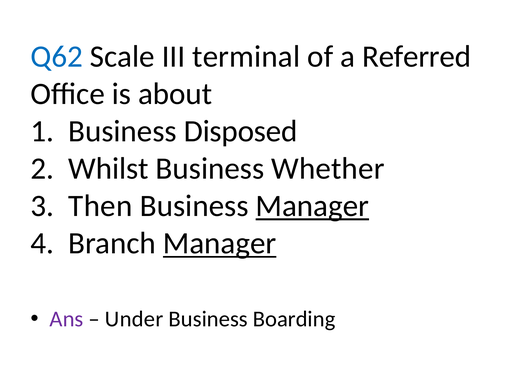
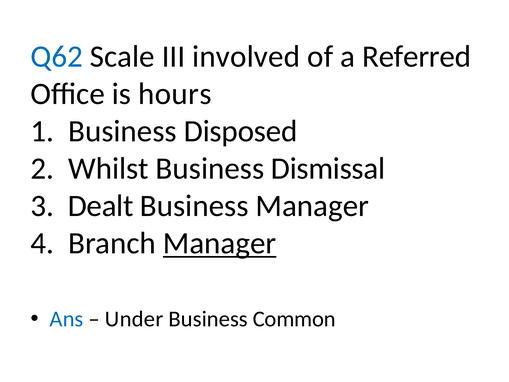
terminal: terminal -> involved
about: about -> hours
Whether: Whether -> Dismissal
Then: Then -> Dealt
Manager at (312, 206) underline: present -> none
Ans colour: purple -> blue
Boarding: Boarding -> Common
